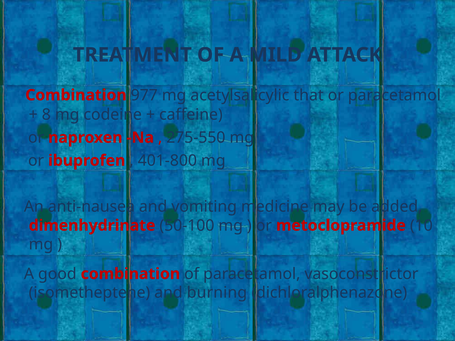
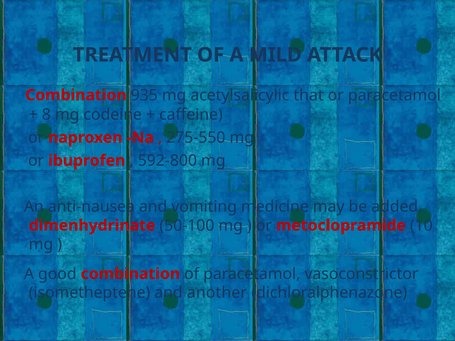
977: 977 -> 935
401-800: 401-800 -> 592-800
burning: burning -> another
